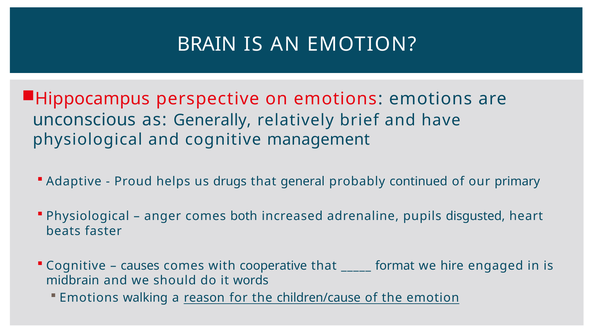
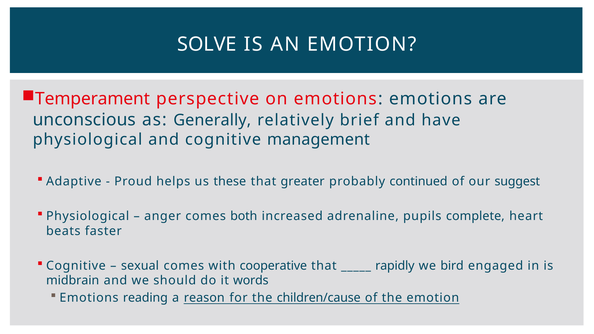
BRAIN: BRAIN -> SOLVE
Hippocampus: Hippocampus -> Temperament
drugs: drugs -> these
general: general -> greater
primary: primary -> suggest
disgusted: disgusted -> complete
causes: causes -> sexual
format: format -> rapidly
hire: hire -> bird
walking: walking -> reading
